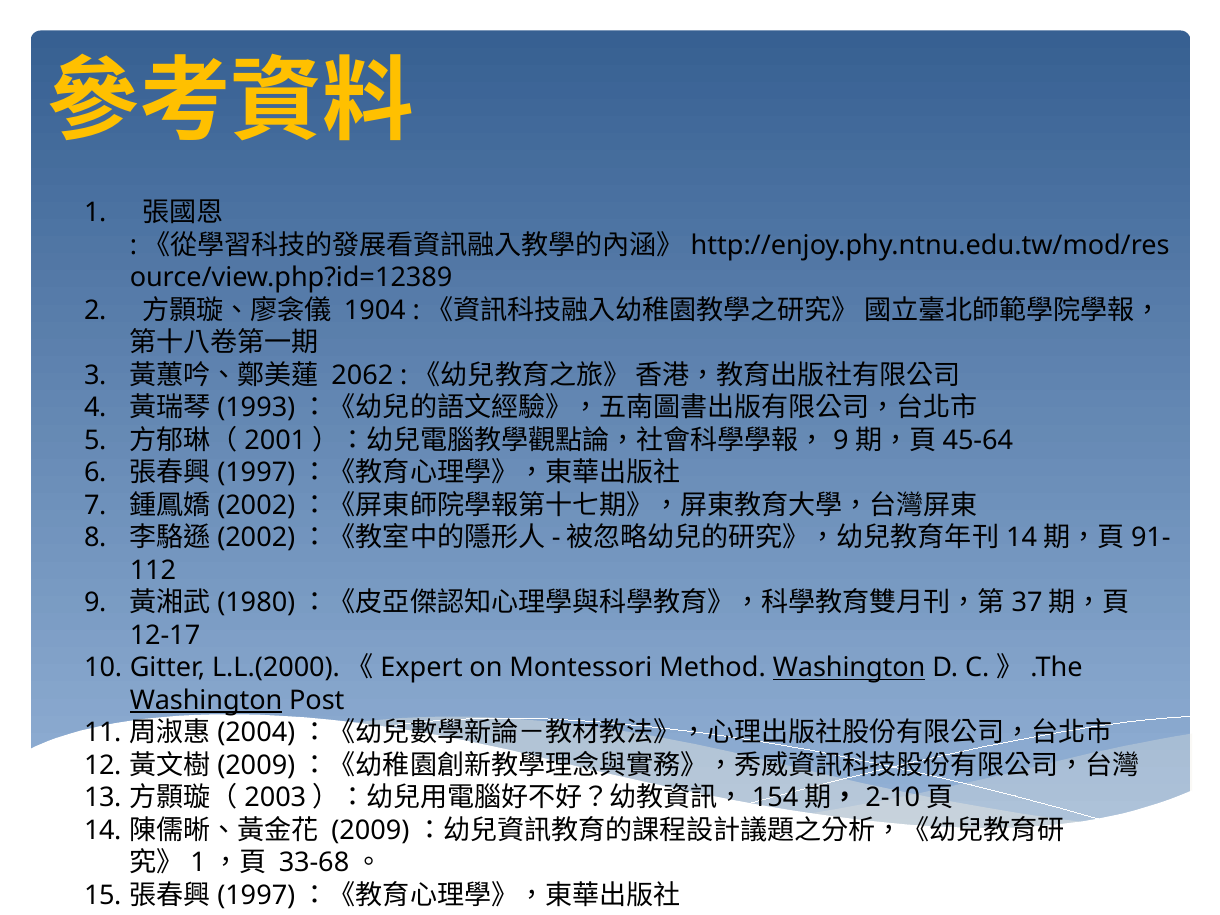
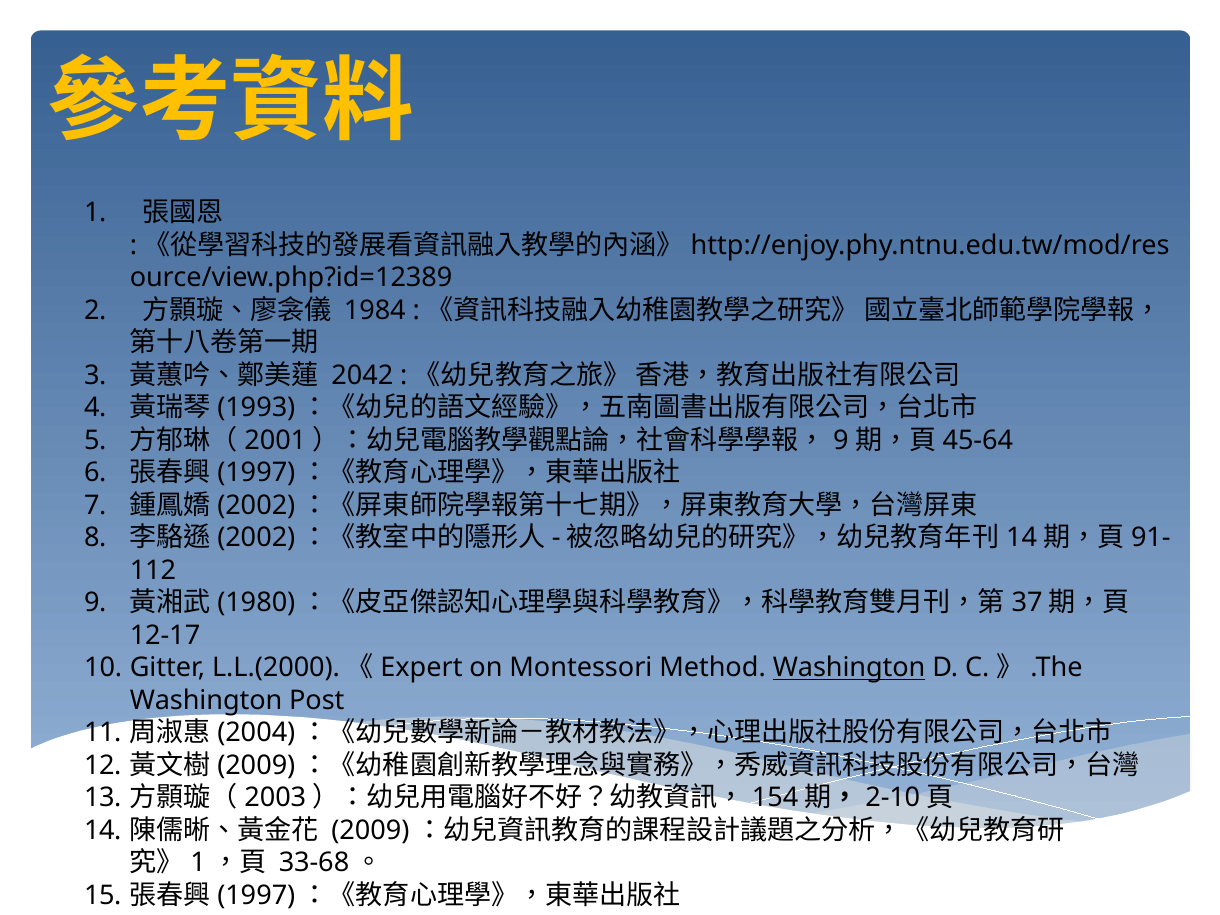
1904: 1904 -> 1984
2062: 2062 -> 2042
Washington at (206, 700) underline: present -> none
